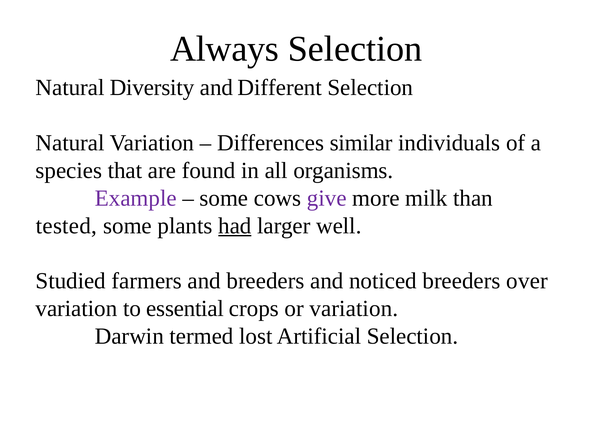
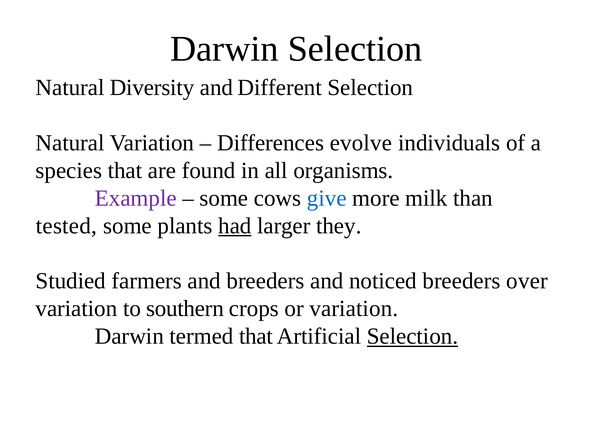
Always at (225, 49): Always -> Darwin
similar: similar -> evolve
give colour: purple -> blue
well: well -> they
essential: essential -> southern
termed lost: lost -> that
Selection at (413, 336) underline: none -> present
